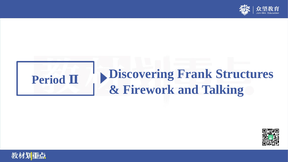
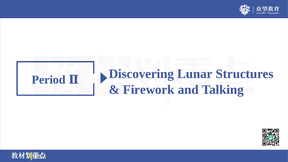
Frank: Frank -> Lunar
